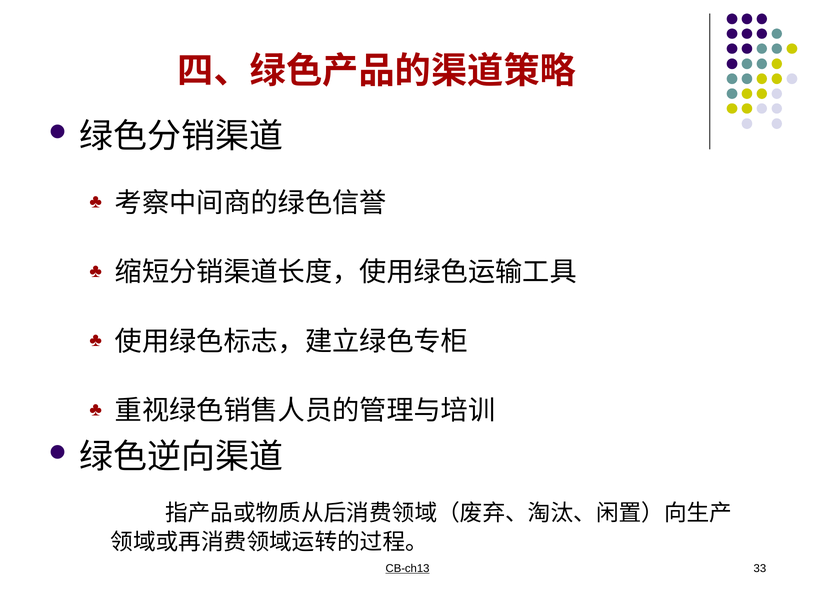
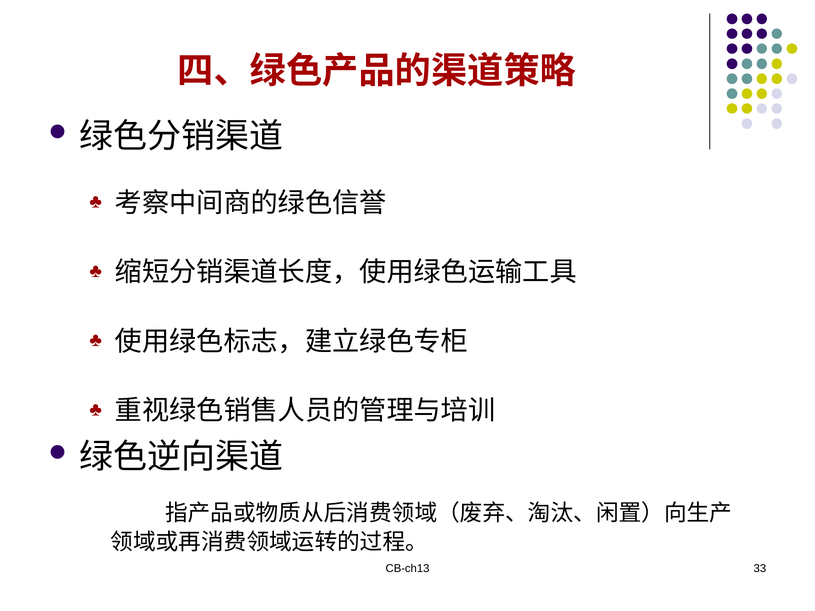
CB-ch13 underline: present -> none
